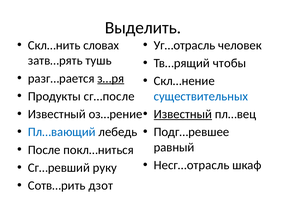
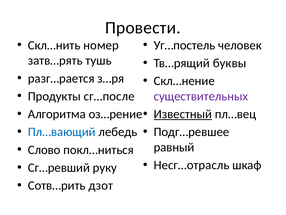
Выделить: Выделить -> Провести
словах: словах -> номер
Уг…отрасль: Уг…отрасль -> Уг…постель
чтобы: чтобы -> буквы
з…ря underline: present -> none
существительных colour: blue -> purple
Известный at (57, 114): Известный -> Алгоритма
После: После -> Слово
